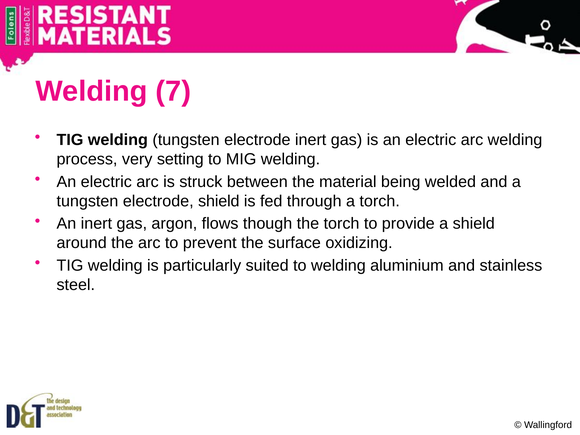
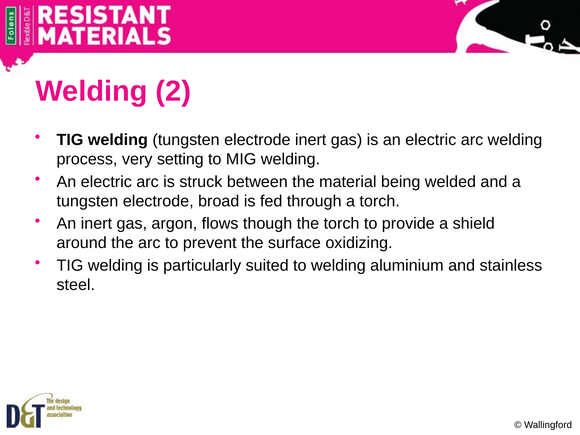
7: 7 -> 2
electrode shield: shield -> broad
